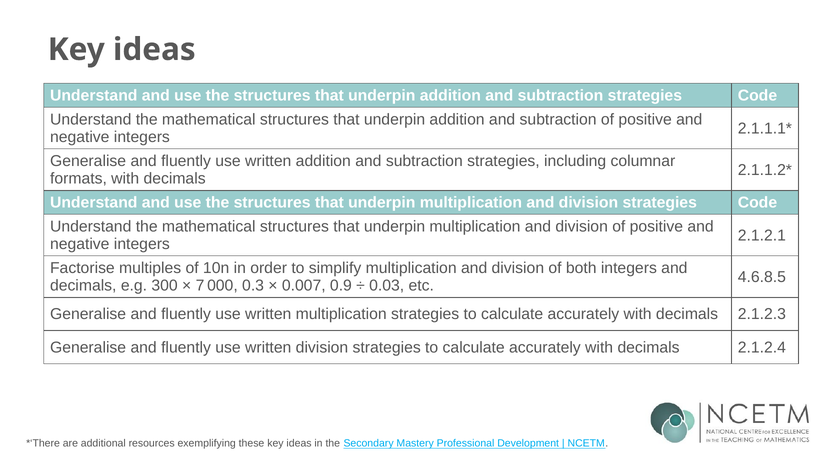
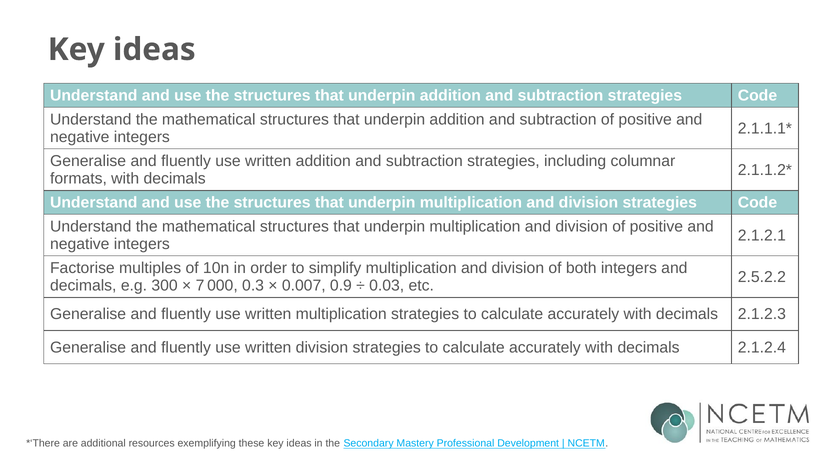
4.6.8.5: 4.6.8.5 -> 2.5.2.2
